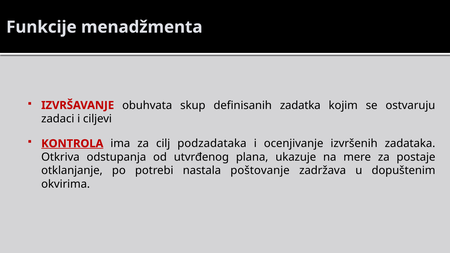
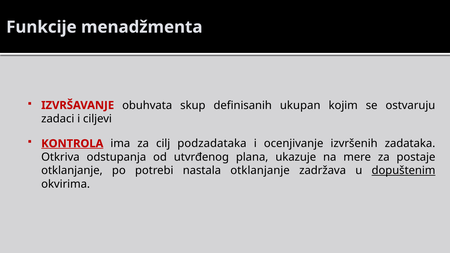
zadatka: zadatka -> ukupan
nastala poštovanje: poštovanje -> otklanjanje
dopuštenim underline: none -> present
